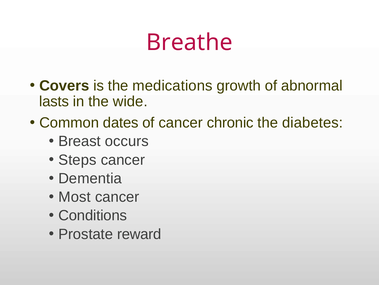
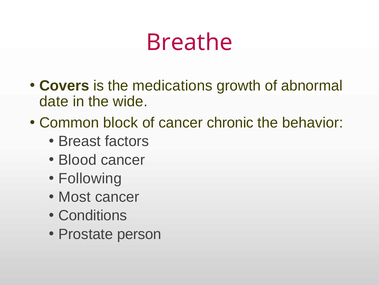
lasts: lasts -> date
dates: dates -> block
diabetes: diabetes -> behavior
occurs: occurs -> factors
Steps: Steps -> Blood
Dementia: Dementia -> Following
reward: reward -> person
